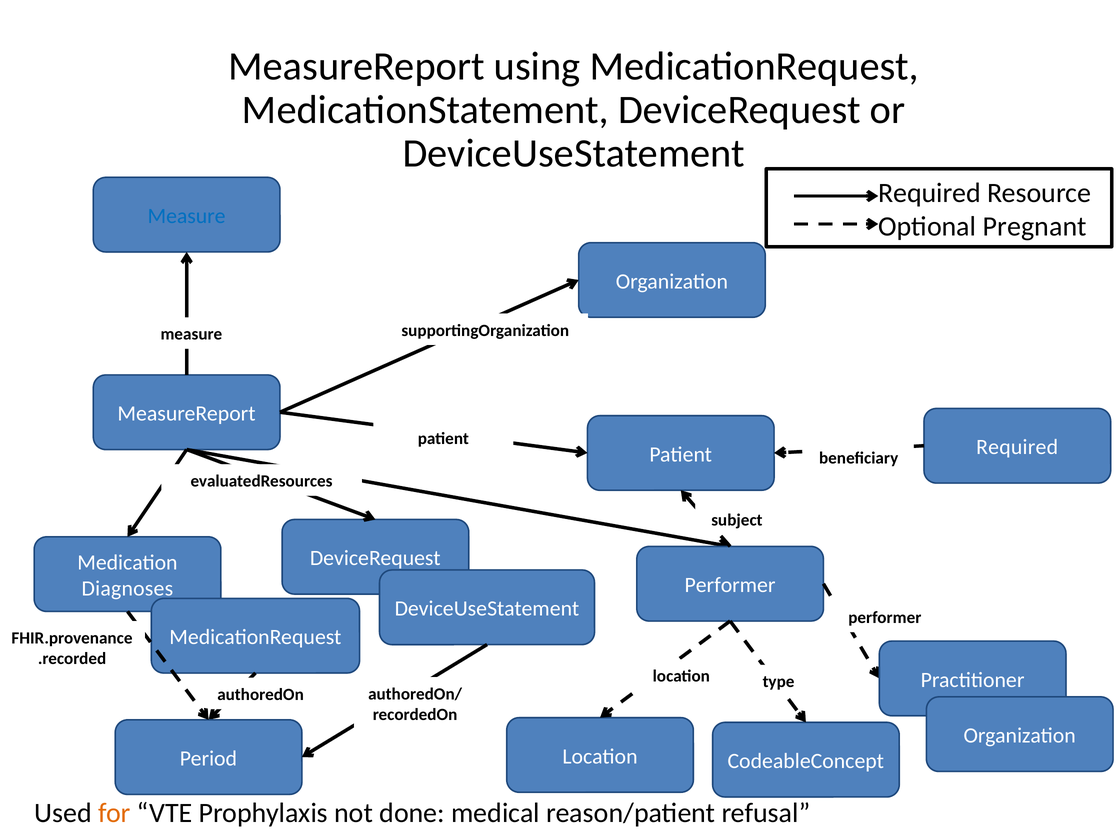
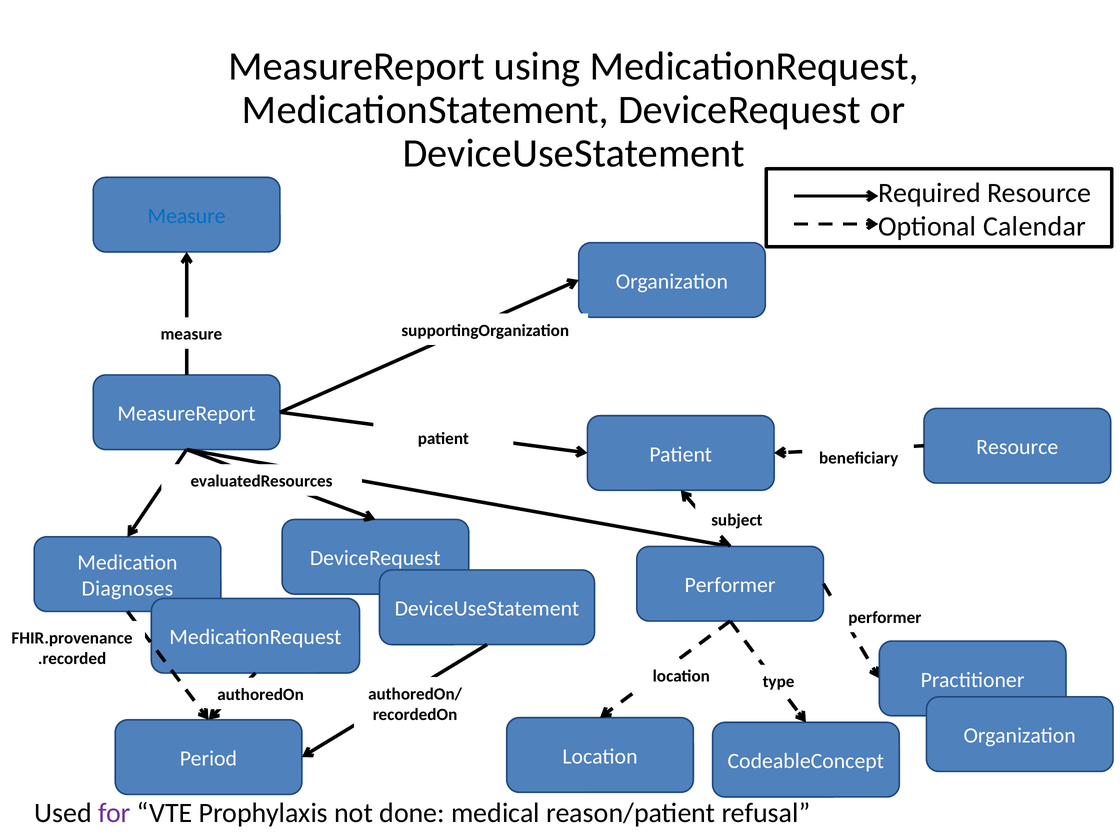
Pregnant: Pregnant -> Calendar
Required at (1017, 447): Required -> Resource
for colour: orange -> purple
